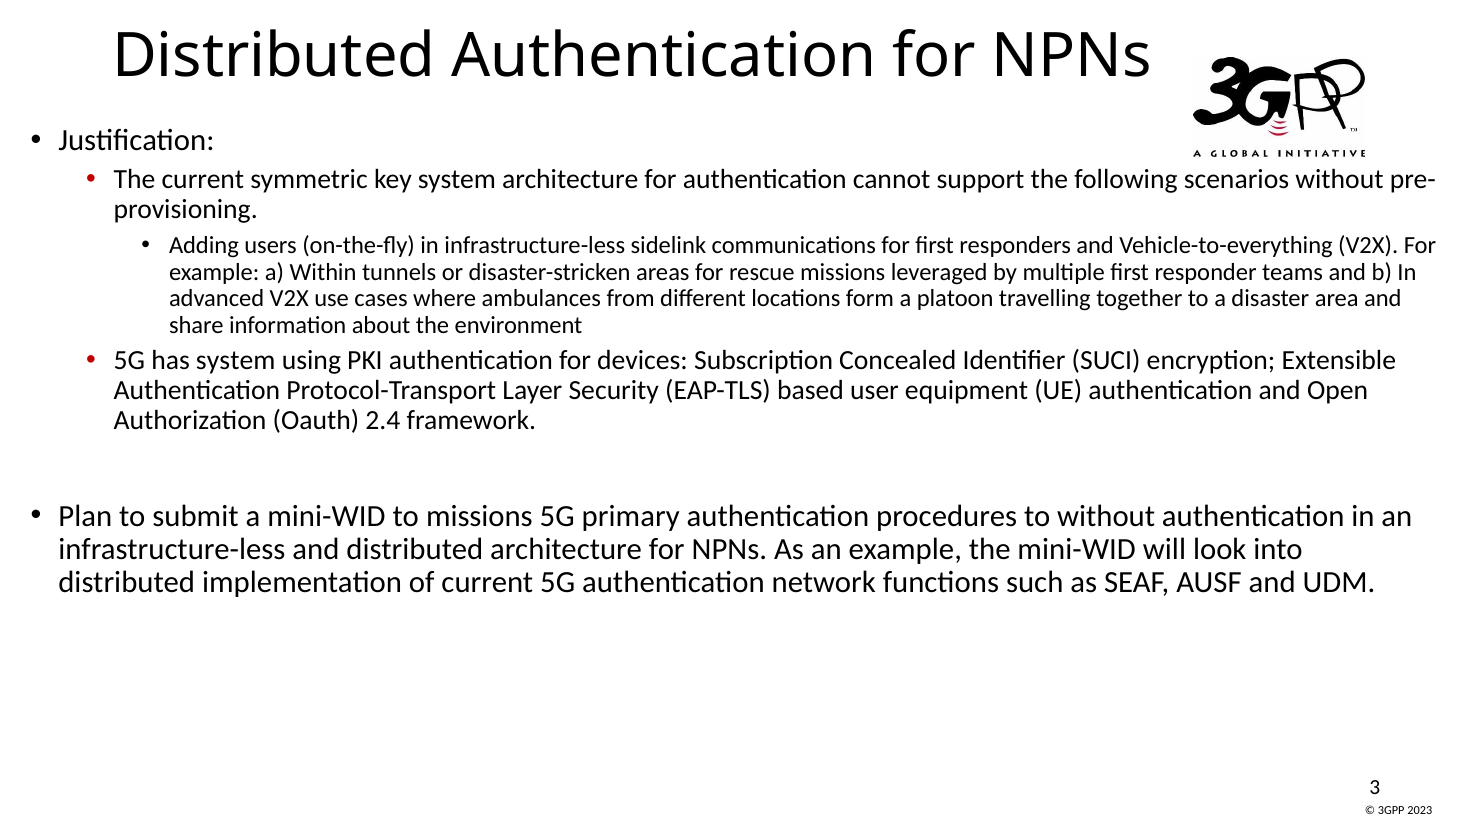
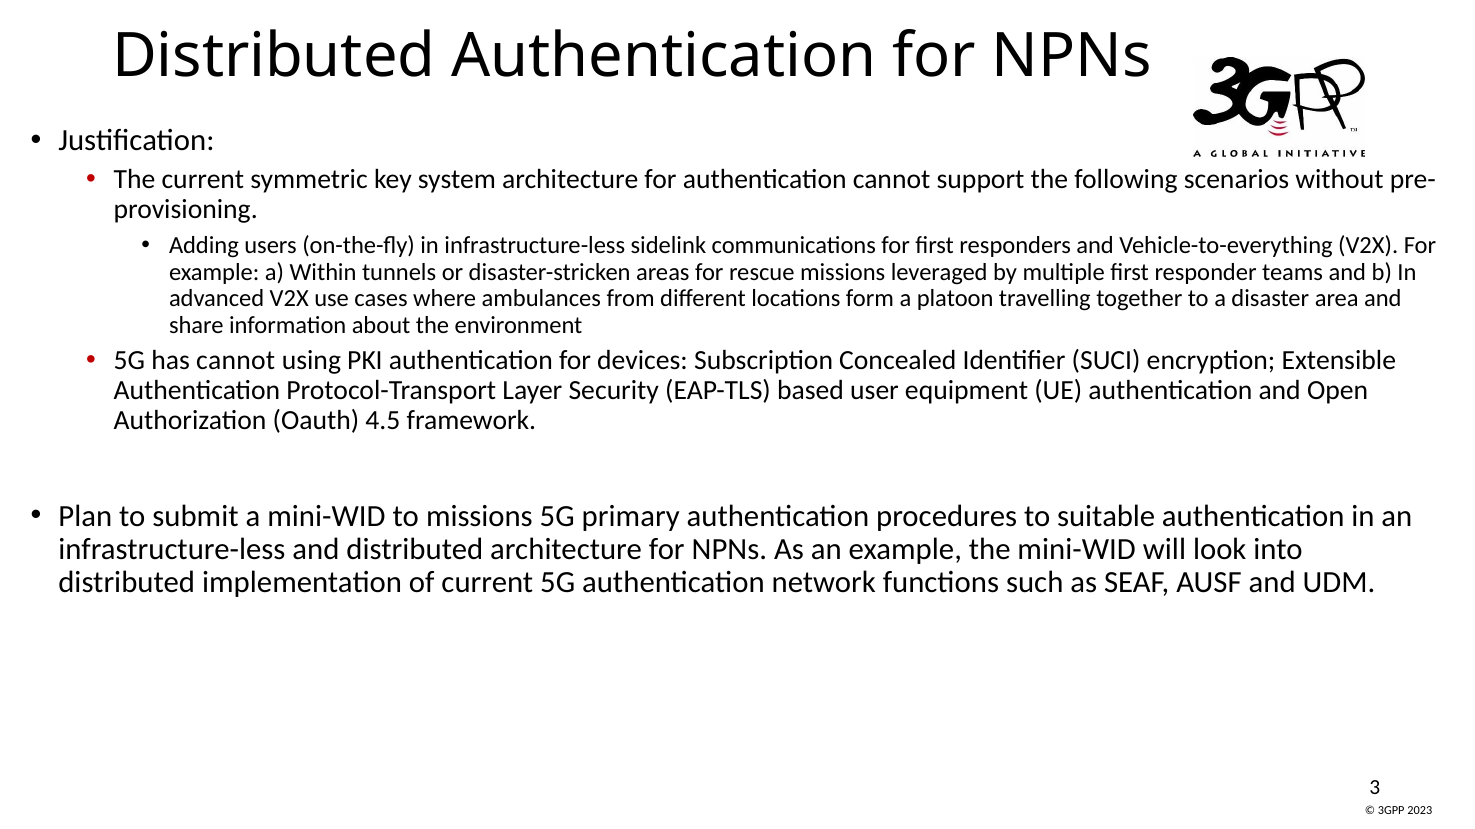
has system: system -> cannot
2.4: 2.4 -> 4.5
to without: without -> suitable
